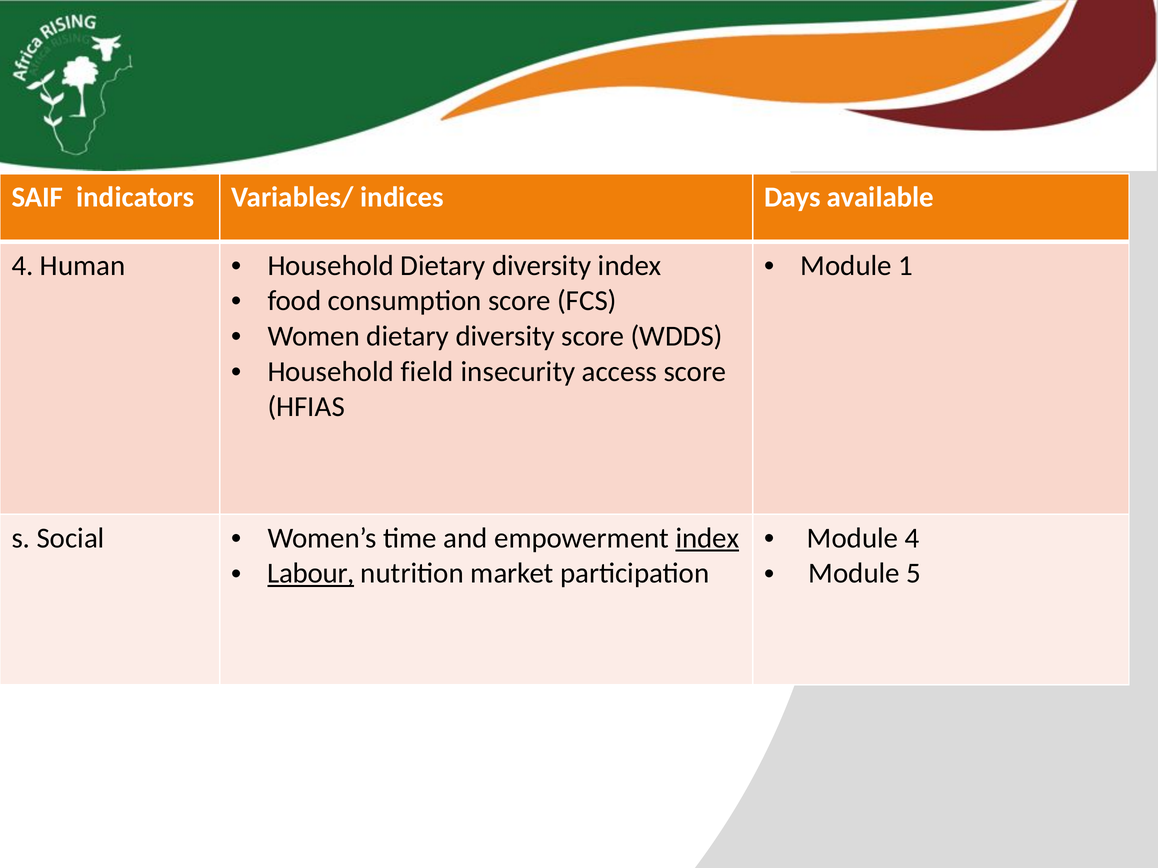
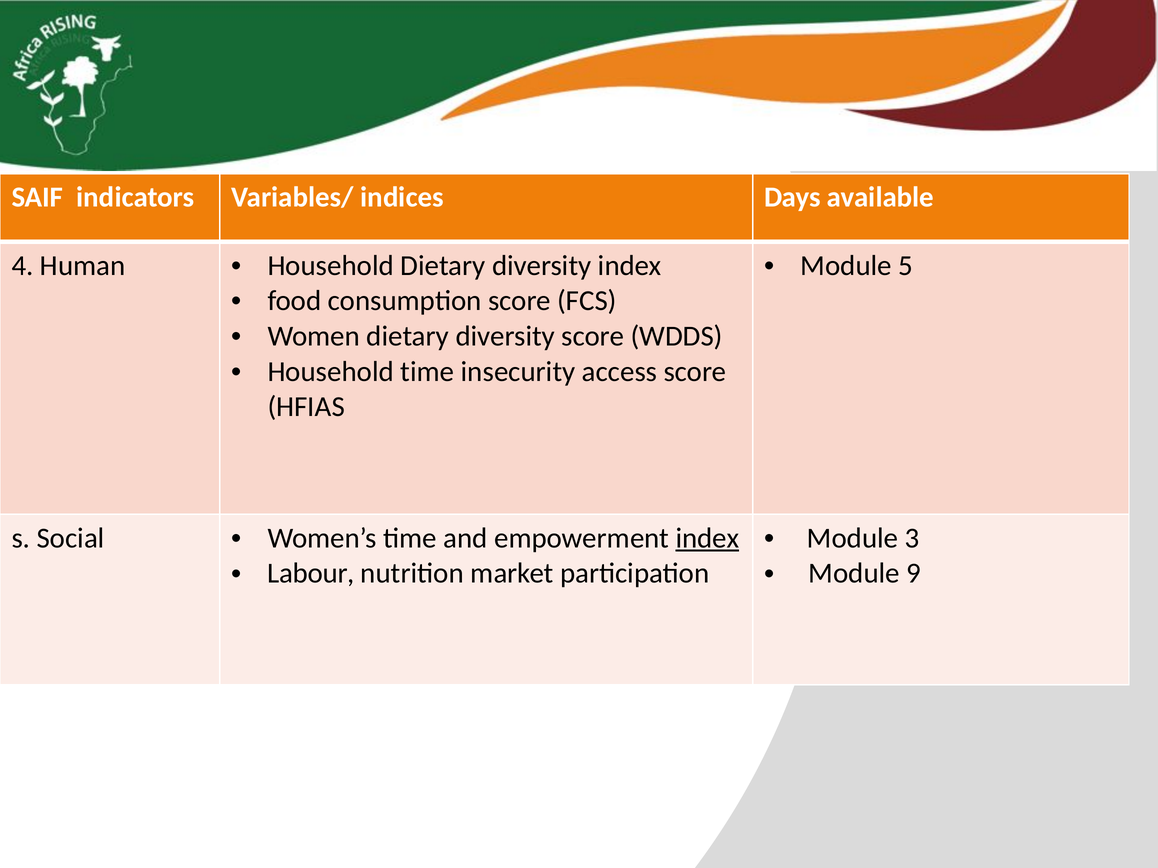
1: 1 -> 5
Household field: field -> time
Module 4: 4 -> 3
Labour underline: present -> none
5: 5 -> 9
